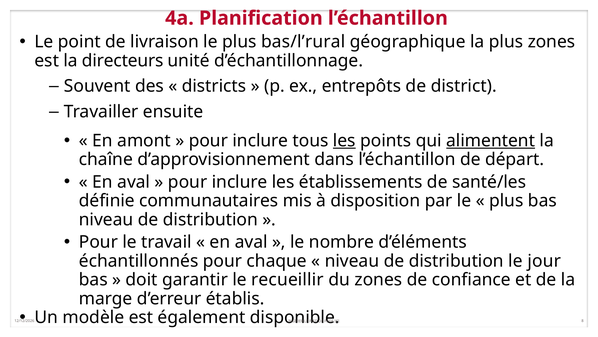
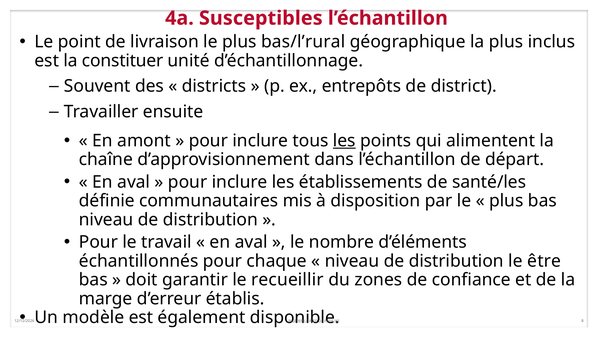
Planification: Planification -> Susceptibles
plus zones: zones -> inclus
directeurs: directeurs -> constituer
alimentent underline: present -> none
jour: jour -> être
